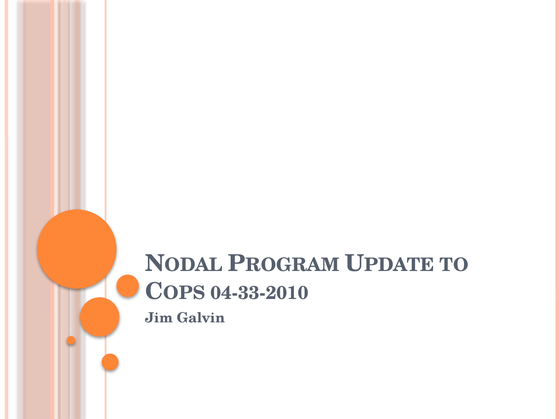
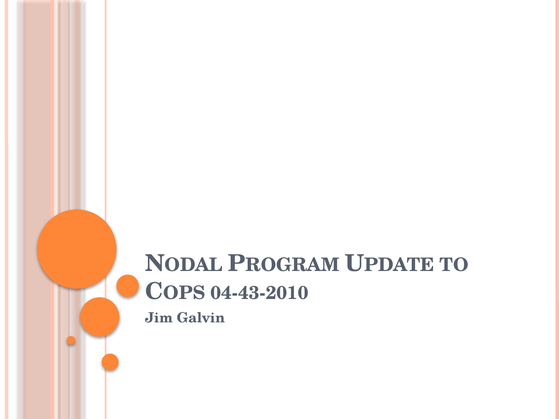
04-33-2010: 04-33-2010 -> 04-43-2010
